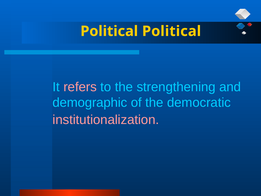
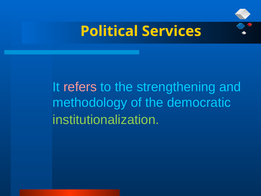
Political Political: Political -> Services
demographic: demographic -> methodology
institutionalization colour: pink -> light green
